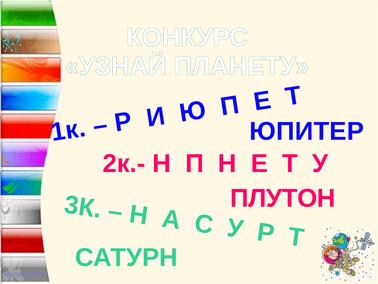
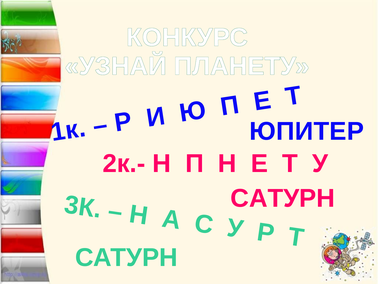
ПЛУТОН at (283, 198): ПЛУТОН -> САТУРН
